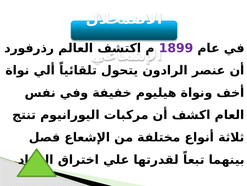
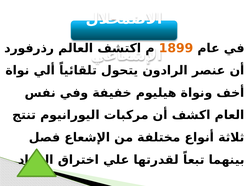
1899 colour: purple -> orange
